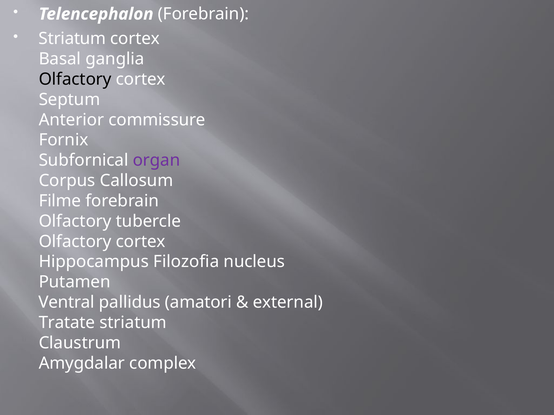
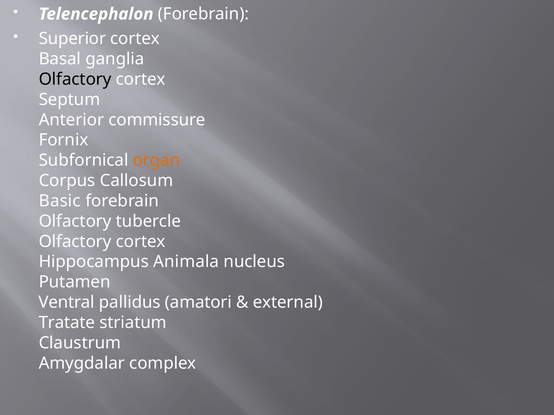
Striatum at (72, 39): Striatum -> Superior
organ colour: purple -> orange
Filme: Filme -> Basic
Filozofia: Filozofia -> Animala
